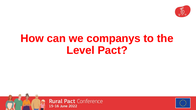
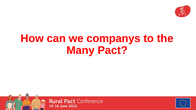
Level: Level -> Many
